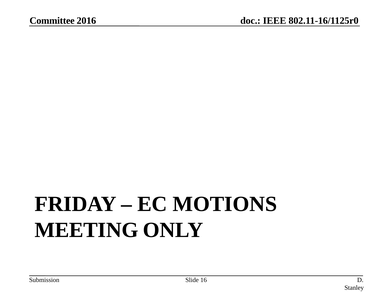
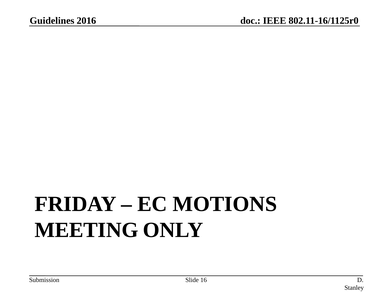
Committee: Committee -> Guidelines
